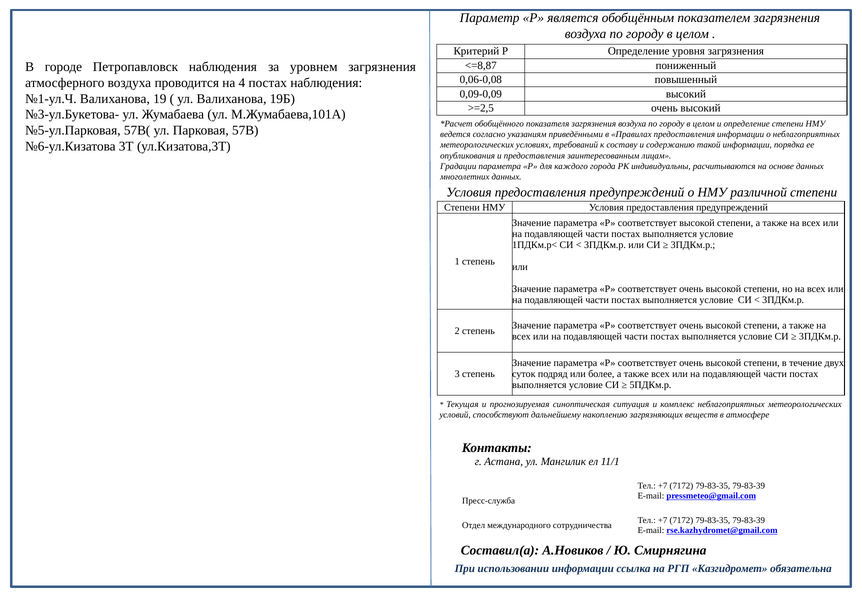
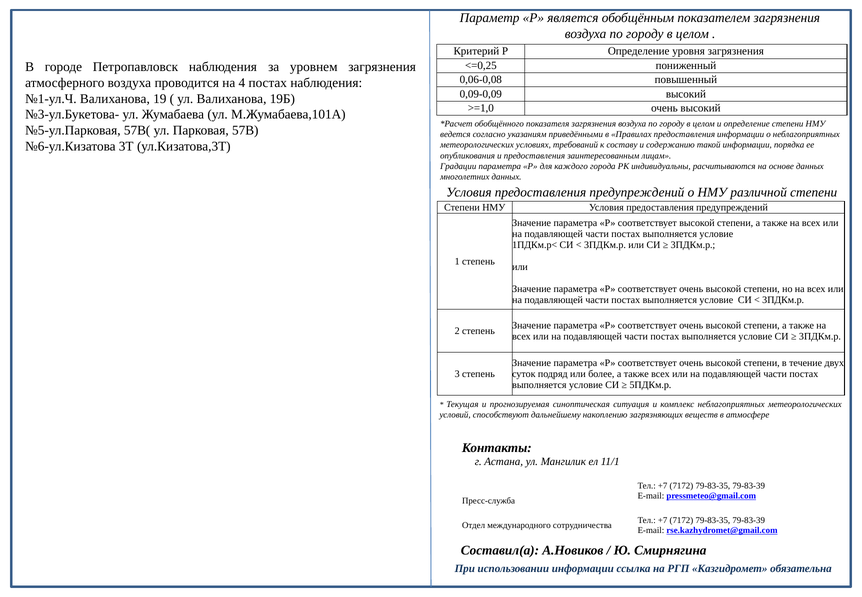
<=8,87: <=8,87 -> <=0,25
>=2,5: >=2,5 -> >=1,0
